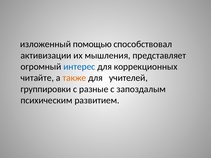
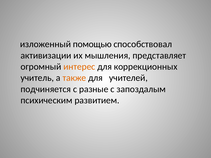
интерес colour: blue -> orange
читайте: читайте -> учитель
группировки: группировки -> подчиняется
